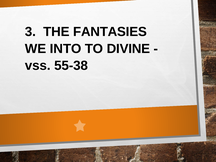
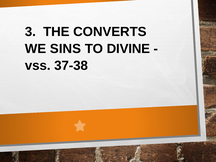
FANTASIES: FANTASIES -> CONVERTS
INTO: INTO -> SINS
55-38: 55-38 -> 37-38
